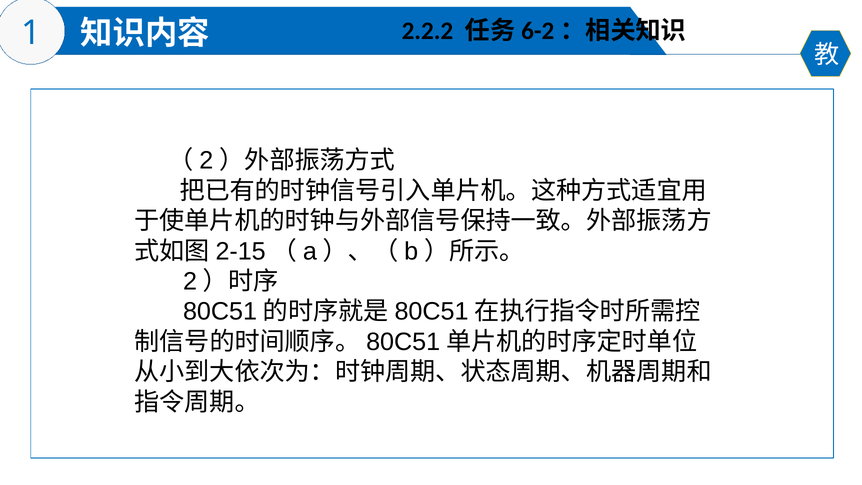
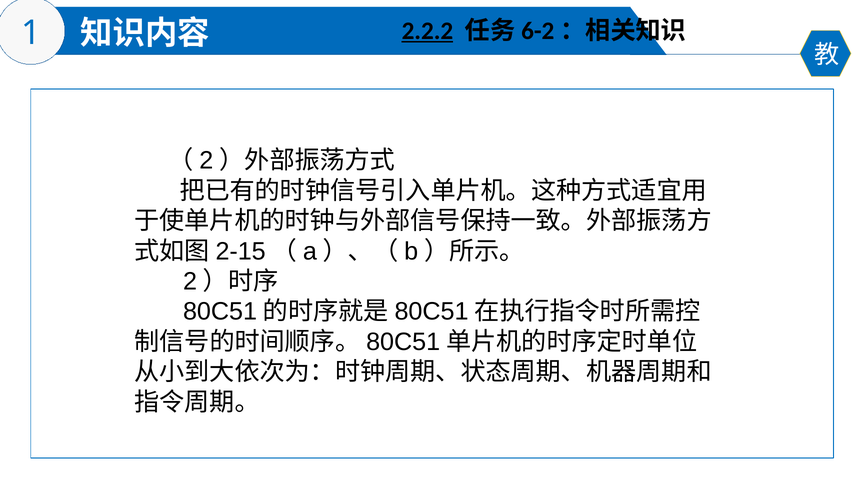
2.2.2 underline: none -> present
